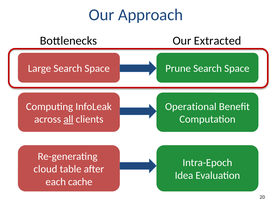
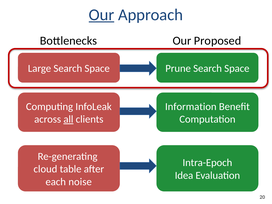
Our at (102, 15) underline: none -> present
Extracted: Extracted -> Proposed
Operational: Operational -> Information
cache: cache -> noise
